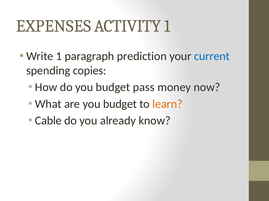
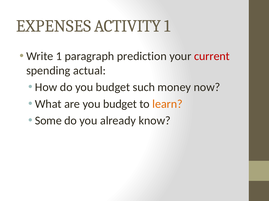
current colour: blue -> red
copies: copies -> actual
pass: pass -> such
Cable: Cable -> Some
